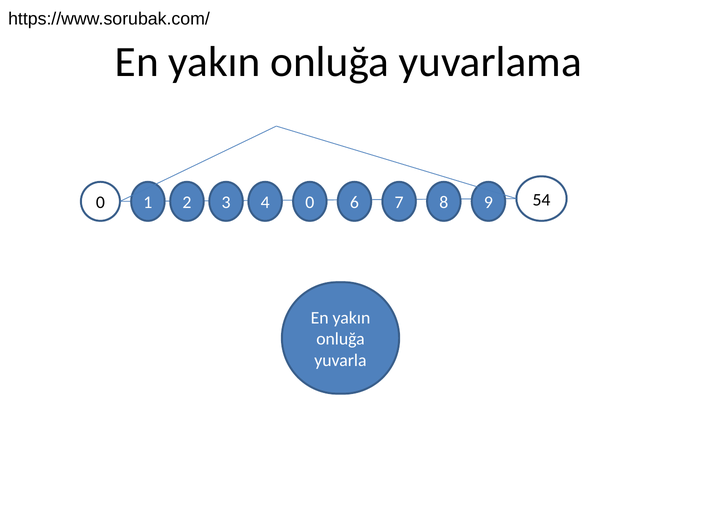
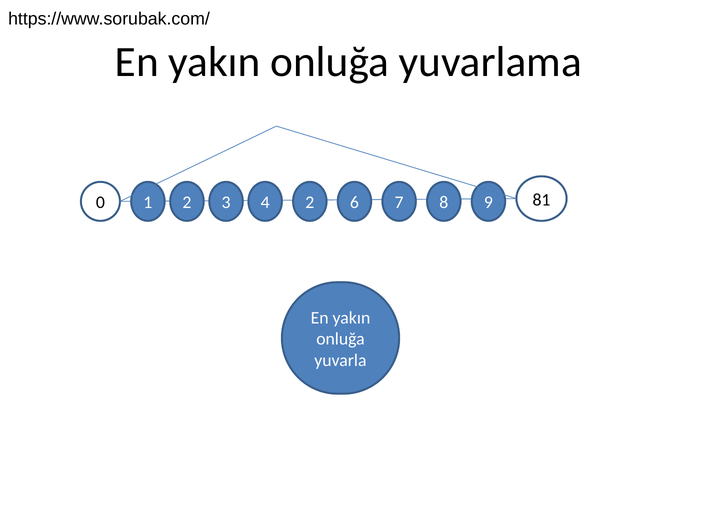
4 0: 0 -> 2
54: 54 -> 81
